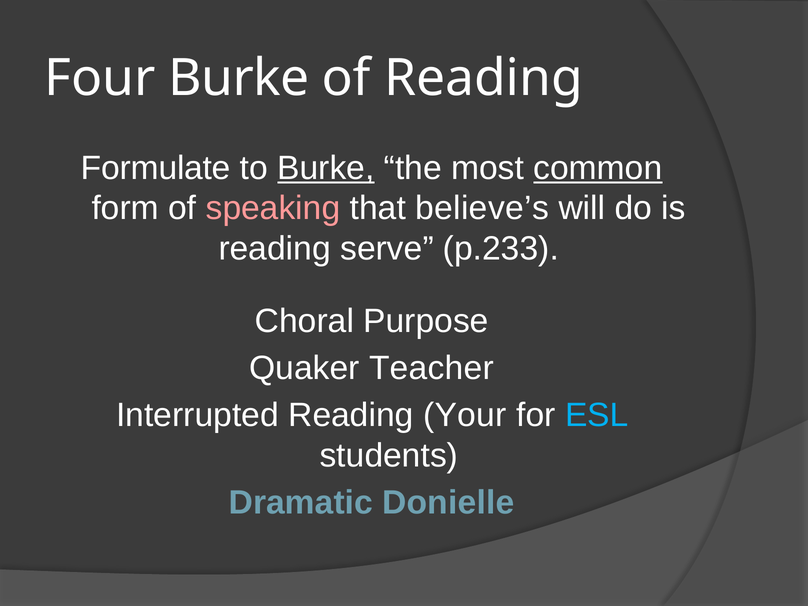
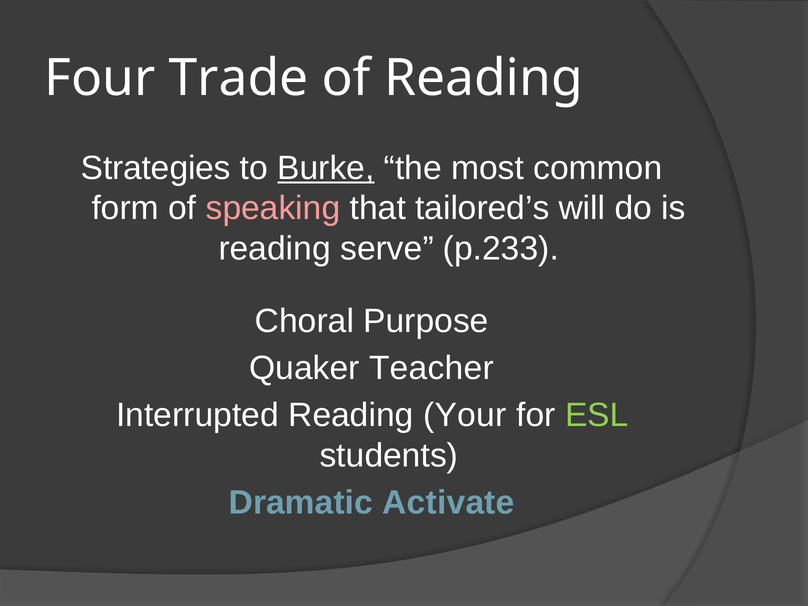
Four Burke: Burke -> Trade
Formulate: Formulate -> Strategies
common underline: present -> none
believe’s: believe’s -> tailored’s
ESL colour: light blue -> light green
Donielle: Donielle -> Activate
